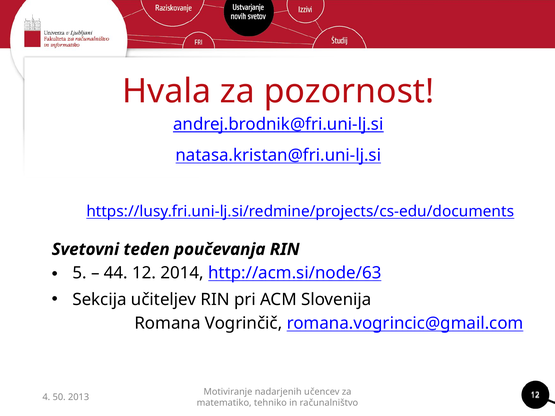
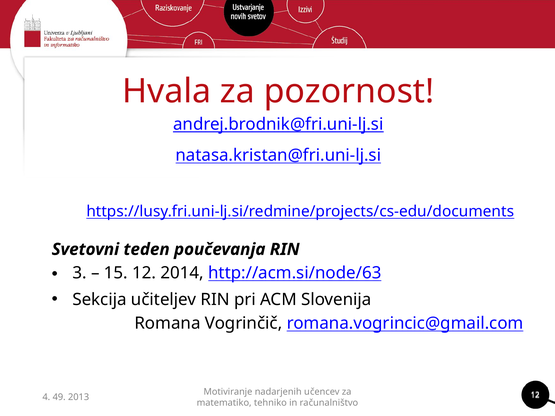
5: 5 -> 3
44: 44 -> 15
50: 50 -> 49
